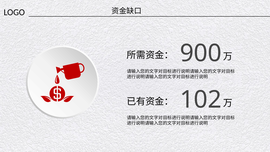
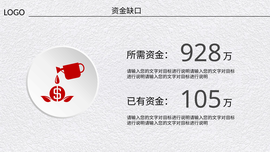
900: 900 -> 928
102: 102 -> 105
